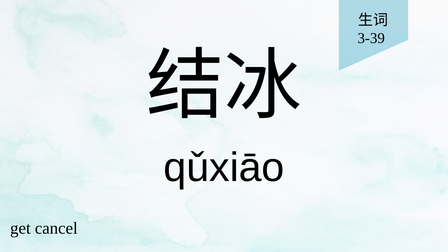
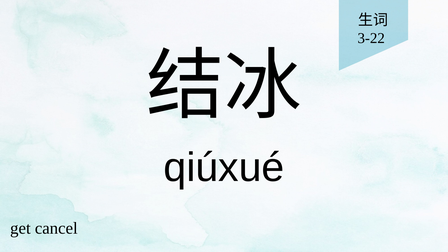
3-39: 3-39 -> 3-22
qǔxiāo: qǔxiāo -> qiúxué
